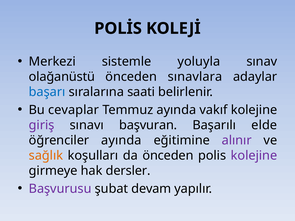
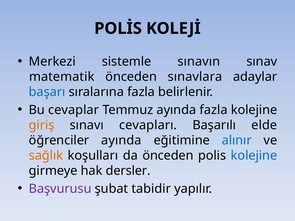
yoluyla: yoluyla -> sınavın
olağanüstü: olağanüstü -> matematik
sıralarına saati: saati -> fazla
ayında vakıf: vakıf -> fazla
giriş colour: purple -> orange
başvuran: başvuran -> cevapları
alınır colour: purple -> blue
kolejine at (254, 156) colour: purple -> blue
devam: devam -> tabidir
